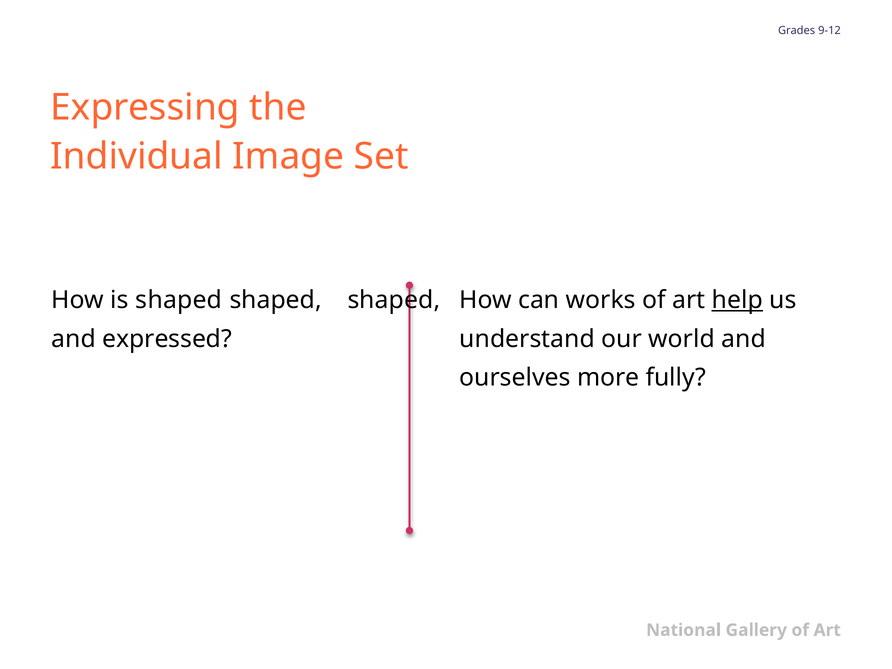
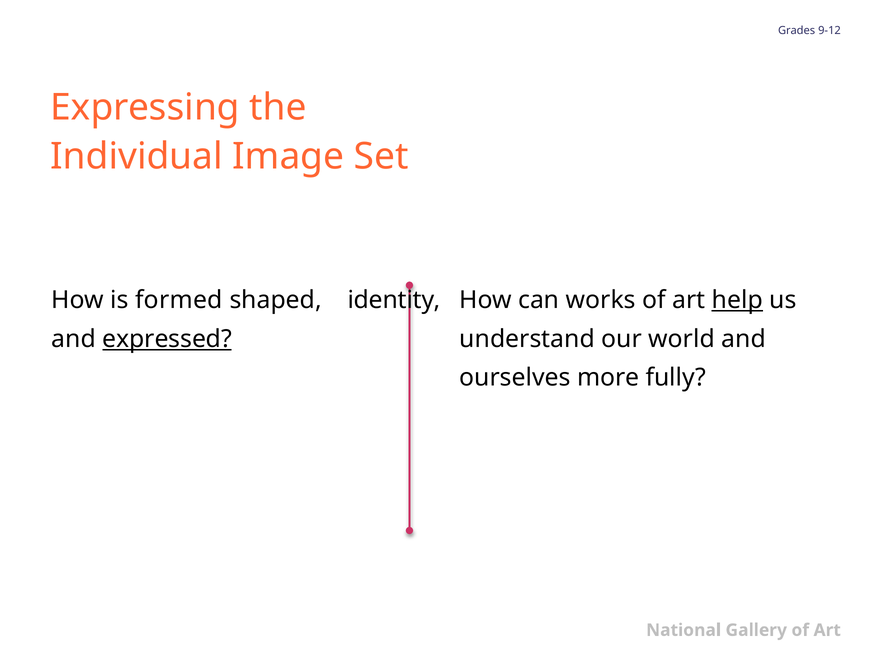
is shaped: shaped -> formed
shaped at (394, 300): shaped -> identity
expressed underline: none -> present
